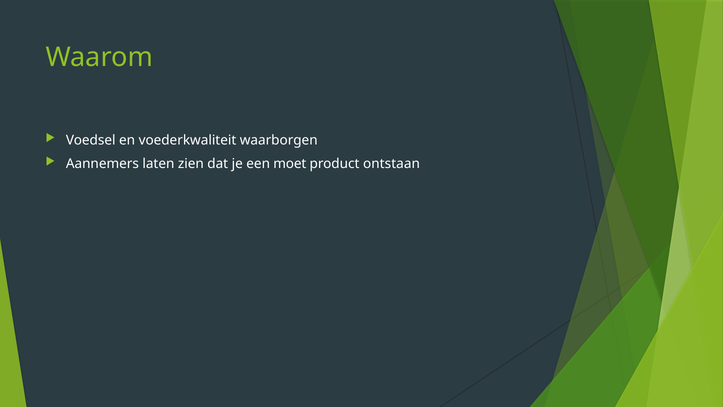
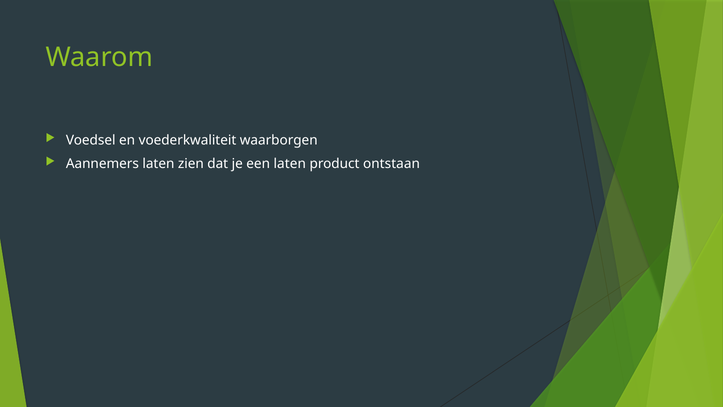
een moet: moet -> laten
